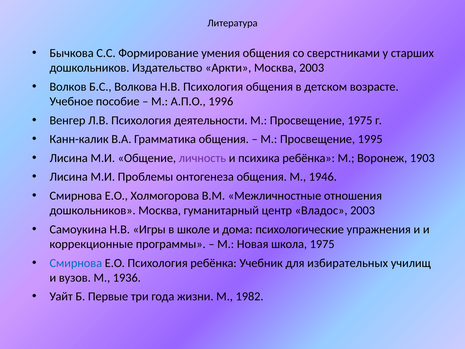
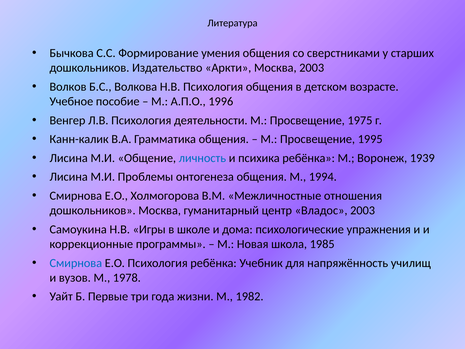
личность colour: purple -> blue
1903: 1903 -> 1939
1946: 1946 -> 1994
школа 1975: 1975 -> 1985
избирательных: избирательных -> напряжённость
1936: 1936 -> 1978
